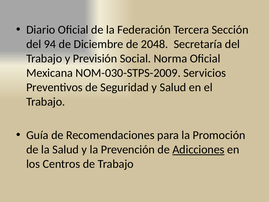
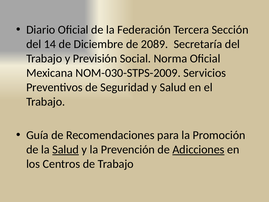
94: 94 -> 14
2048: 2048 -> 2089
Salud at (66, 149) underline: none -> present
